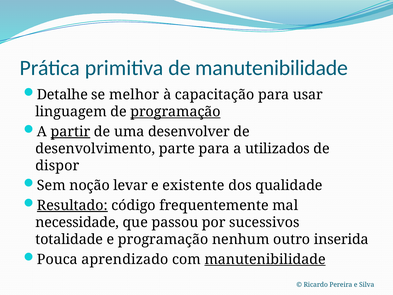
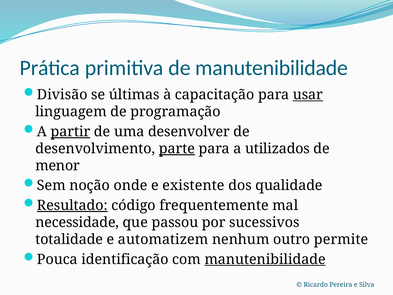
Detalhe: Detalhe -> Divisão
melhor: melhor -> últimas
usar underline: none -> present
programação at (176, 112) underline: present -> none
parte underline: none -> present
dispor: dispor -> menor
levar: levar -> onde
e programação: programação -> automatizem
inserida: inserida -> permite
aprendizado: aprendizado -> identificação
